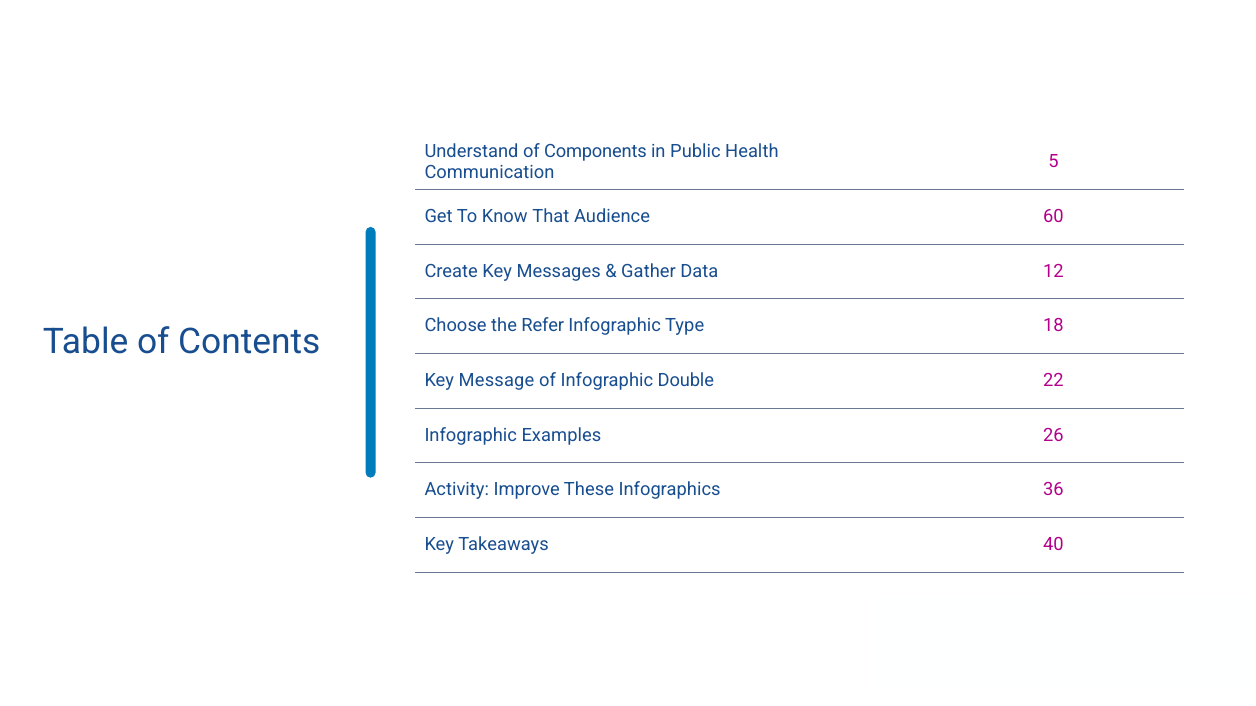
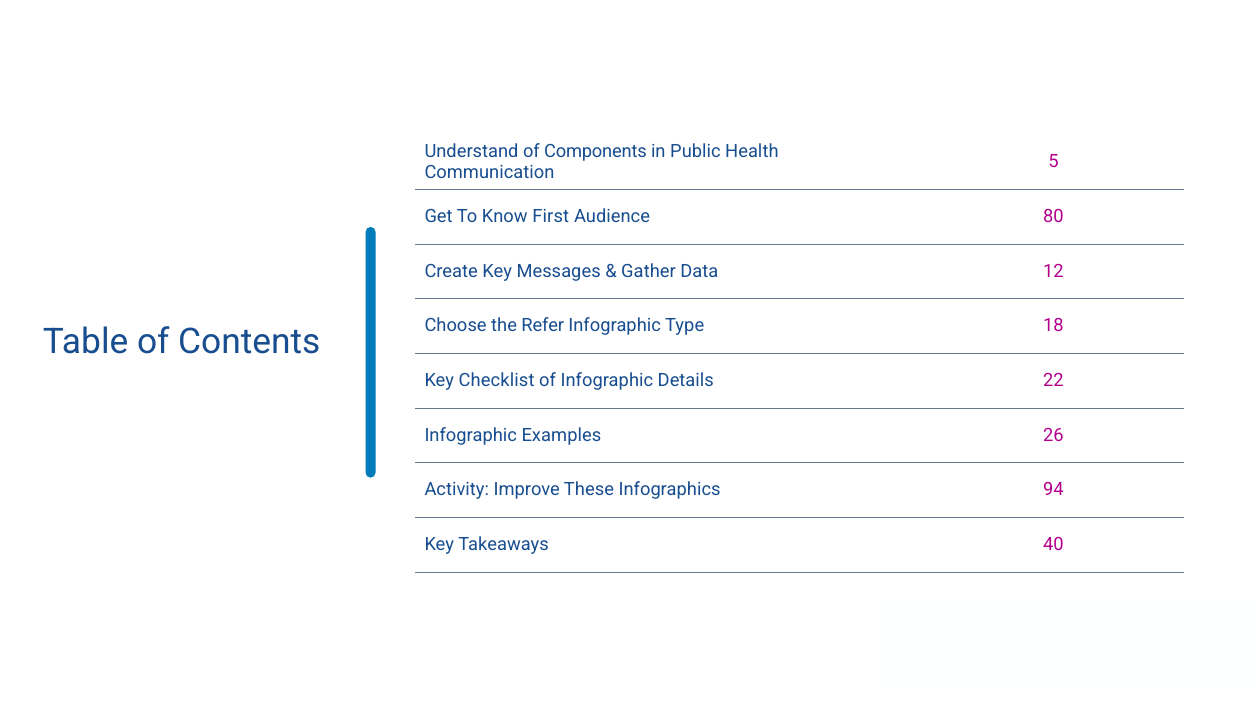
That: That -> First
60: 60 -> 80
Message: Message -> Checklist
Double: Double -> Details
36: 36 -> 94
